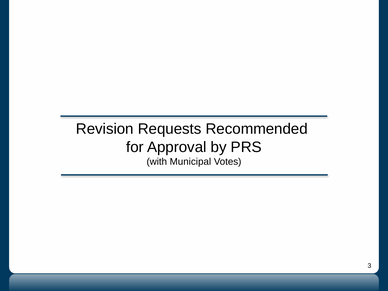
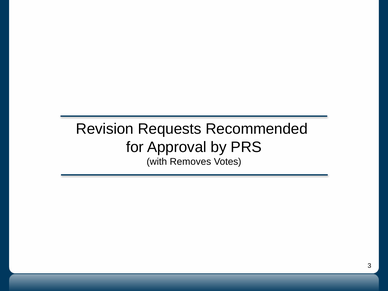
Municipal: Municipal -> Removes
